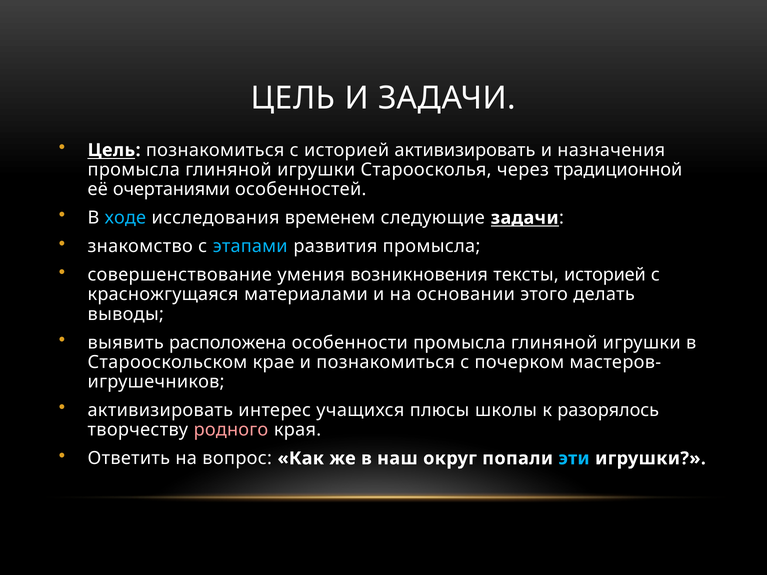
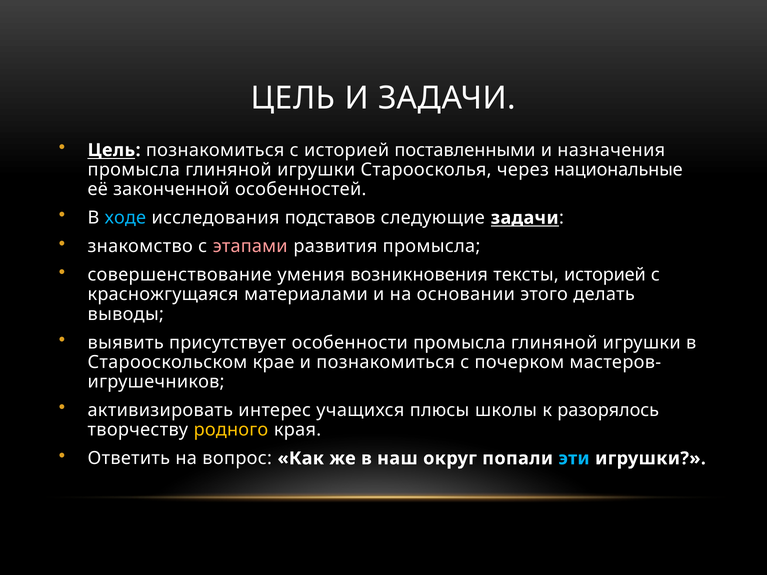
историей активизировать: активизировать -> поставленными
традиционной: традиционной -> национальные
очертаниями: очертаниями -> законченной
временем: временем -> подставов
этапами colour: light blue -> pink
расположена: расположена -> присутствует
родного colour: pink -> yellow
